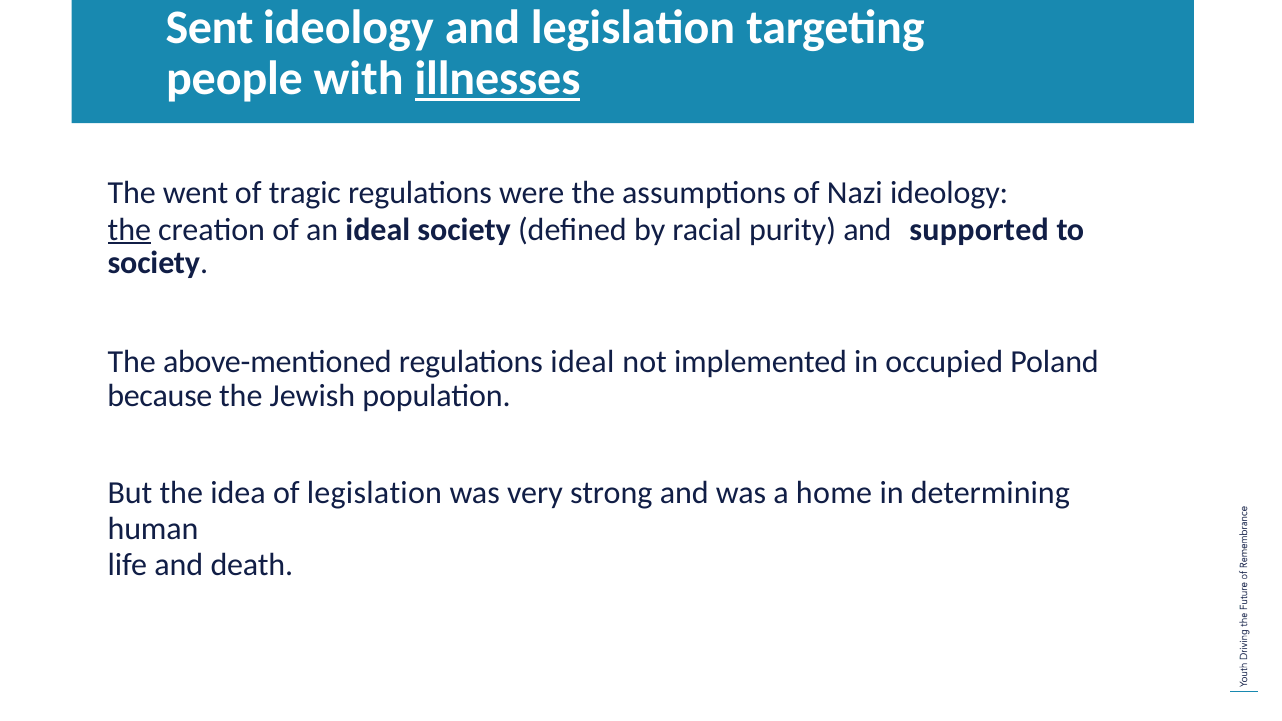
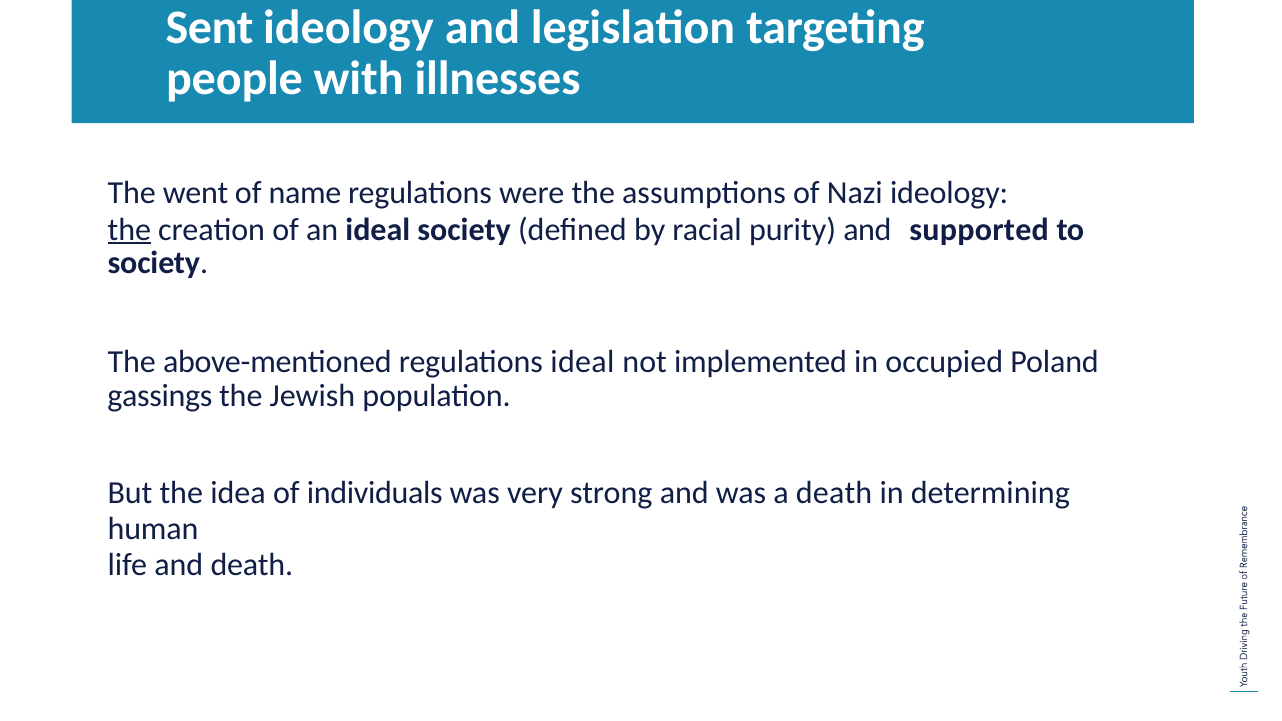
illnesses underline: present -> none
tragic: tragic -> name
because: because -> gassings
of legislation: legislation -> individuals
a home: home -> death
